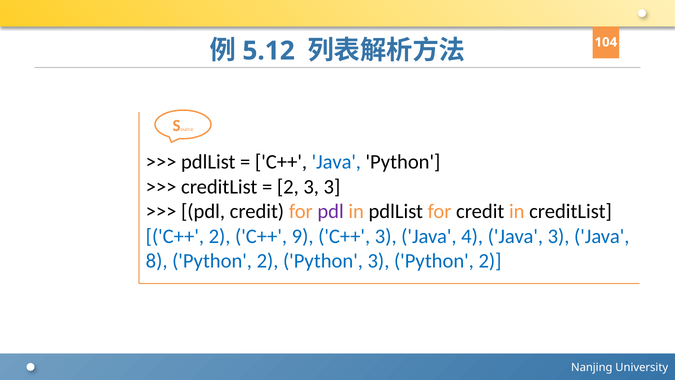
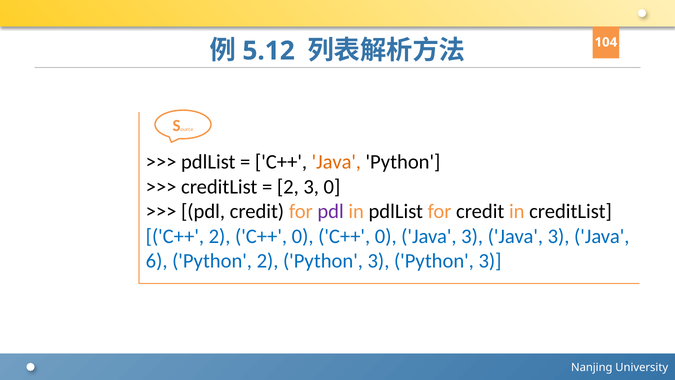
Java at (336, 162) colour: blue -> orange
3 3: 3 -> 0
2 C++ 9: 9 -> 0
3 at (386, 236): 3 -> 0
4 at (472, 236): 4 -> 3
8: 8 -> 6
3 Python 2: 2 -> 3
